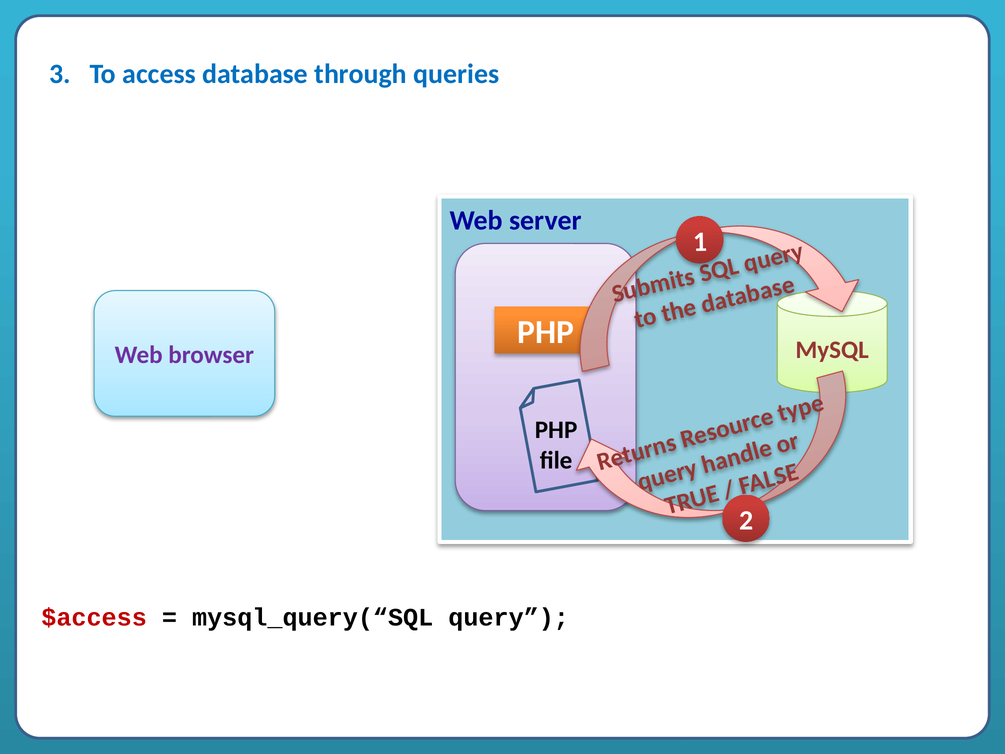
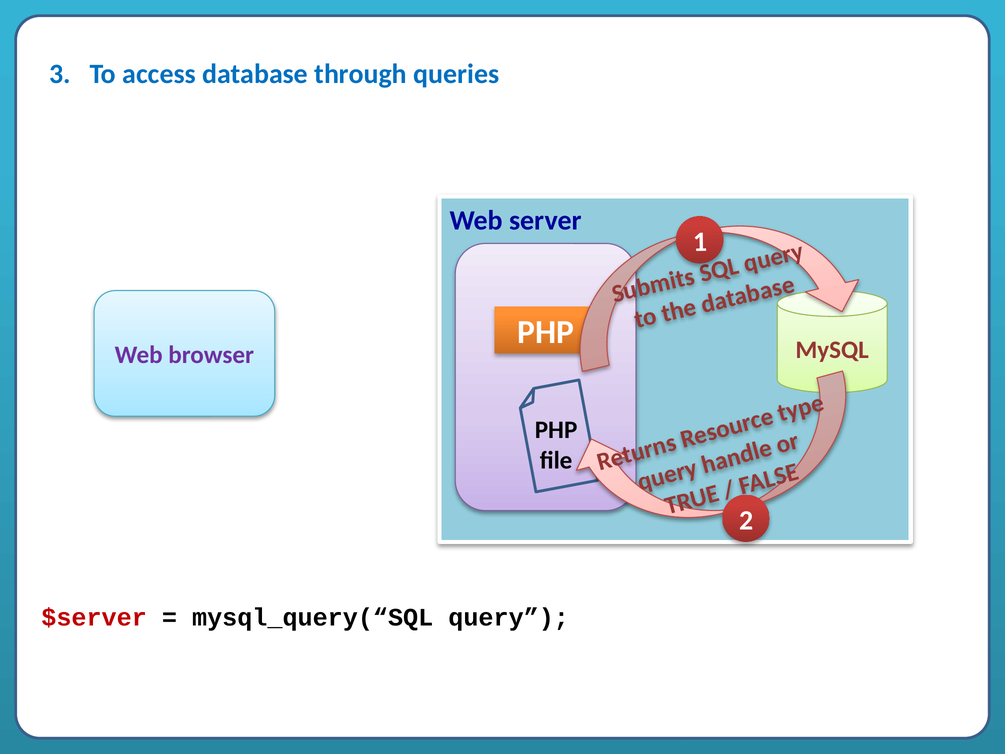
$access: $access -> $server
